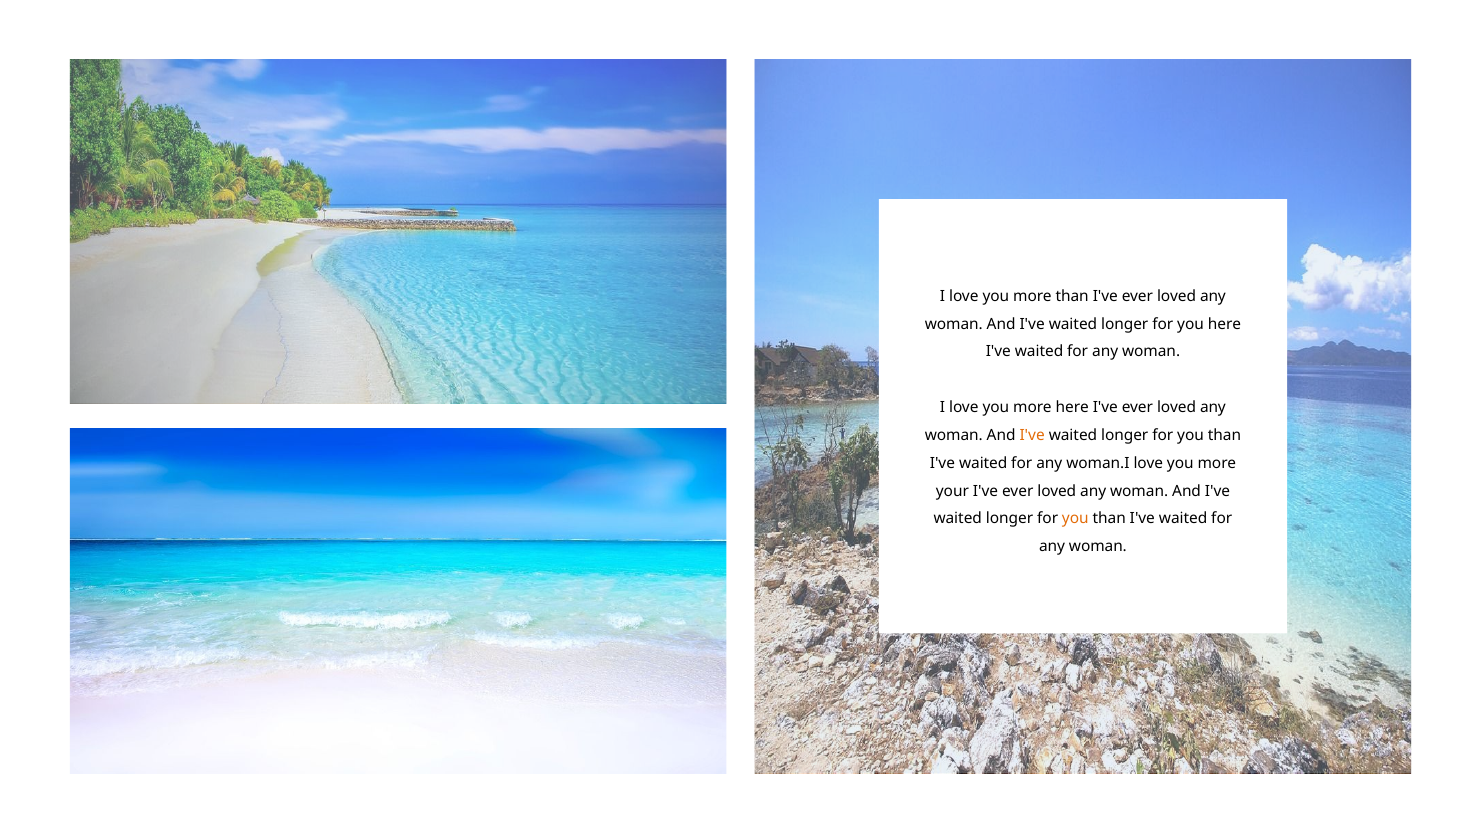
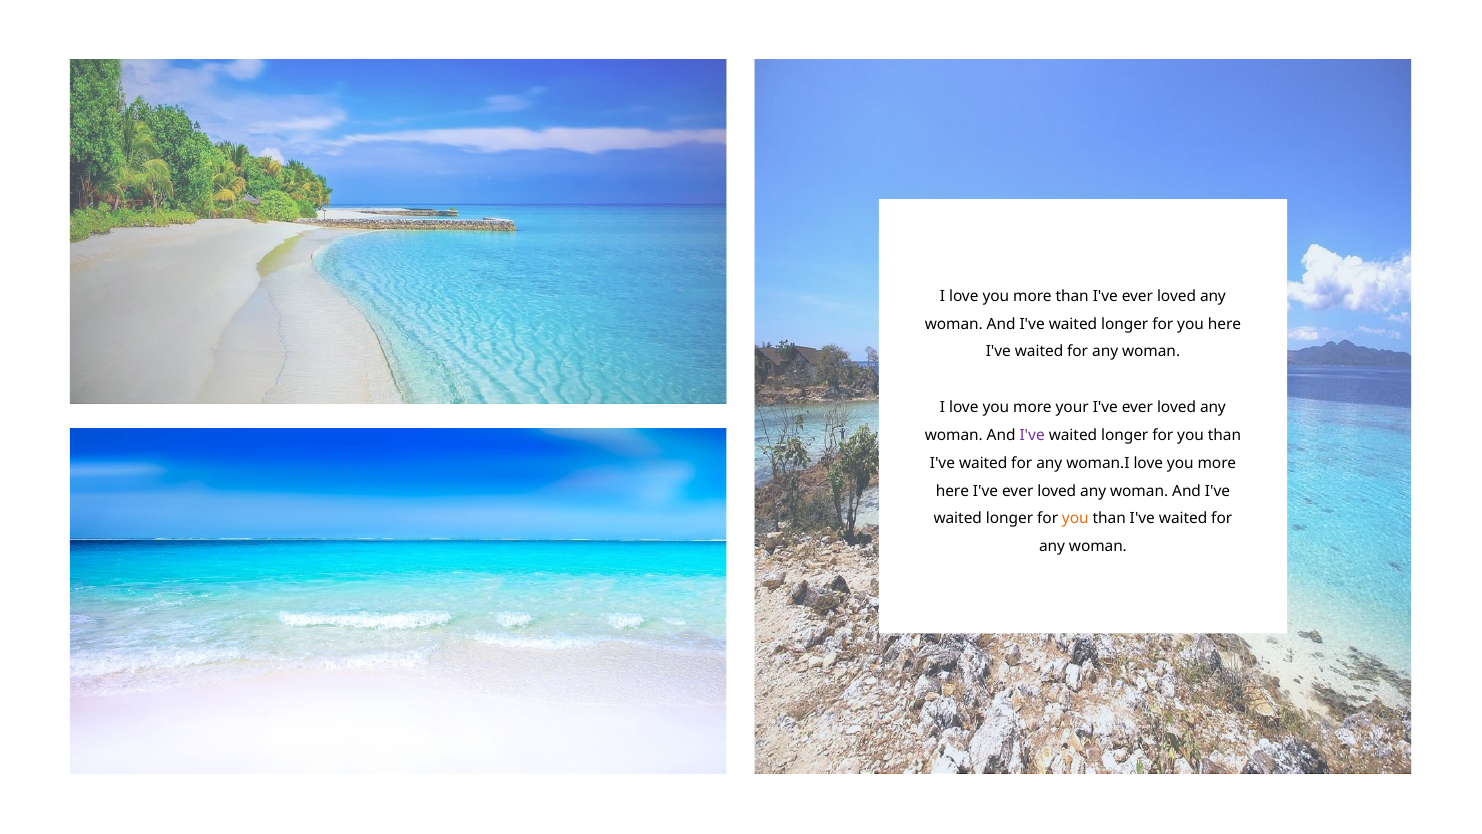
more here: here -> your
I've at (1032, 435) colour: orange -> purple
your at (952, 491): your -> here
